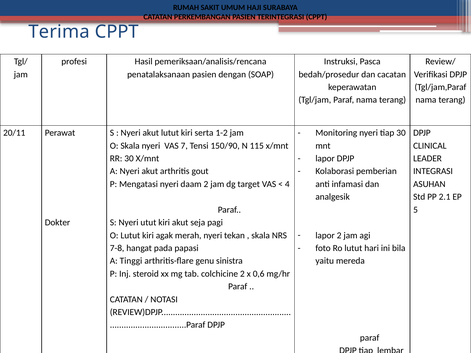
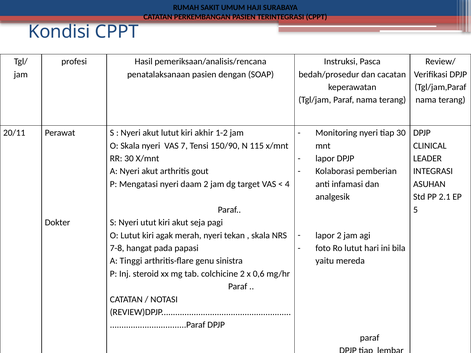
Terima: Terima -> Kondisi
serta: serta -> akhir
